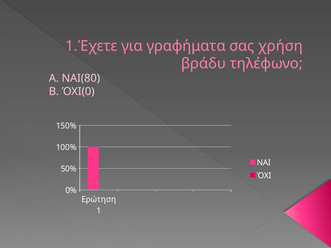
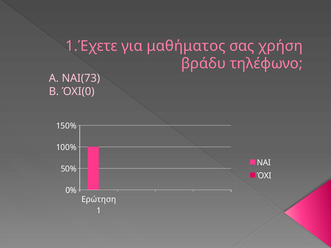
γραφήματα: γραφήματα -> μαθήματος
ΝΑΙ(80: ΝΑΙ(80 -> ΝΑΙ(73
